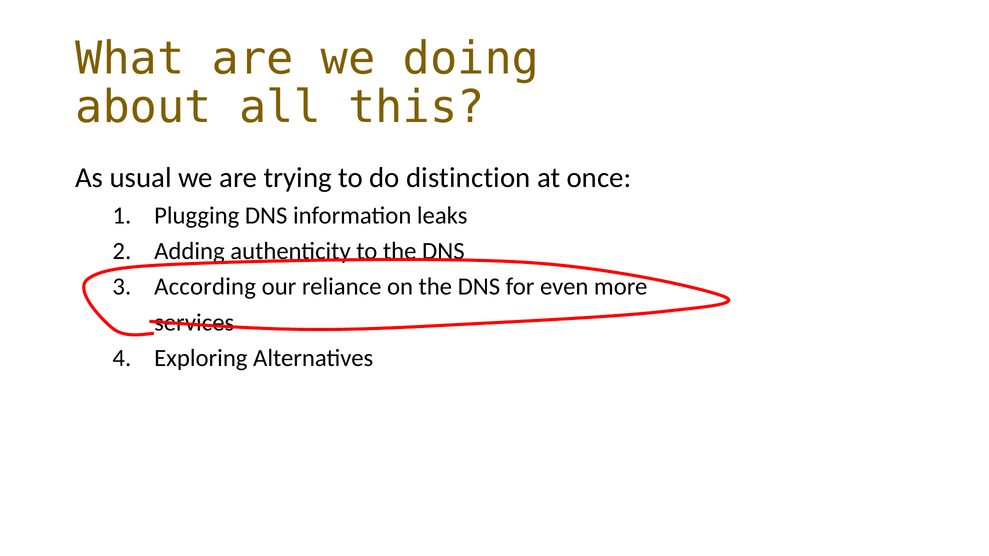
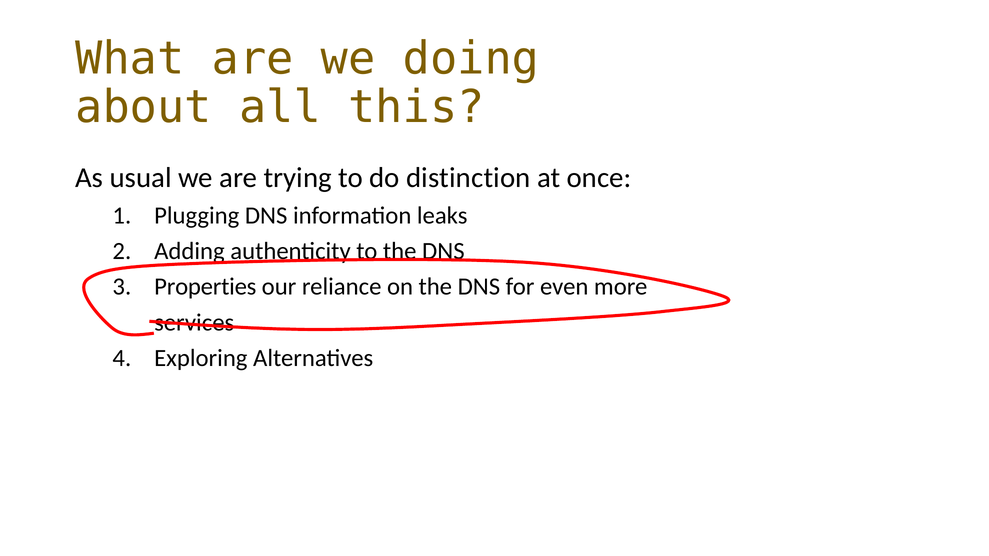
According: According -> Properties
